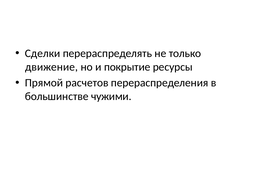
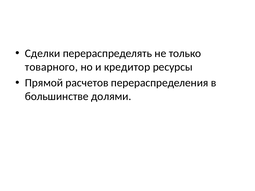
движение: движение -> товарного
покрытие: покрытие -> кредитор
чужими: чужими -> долями
